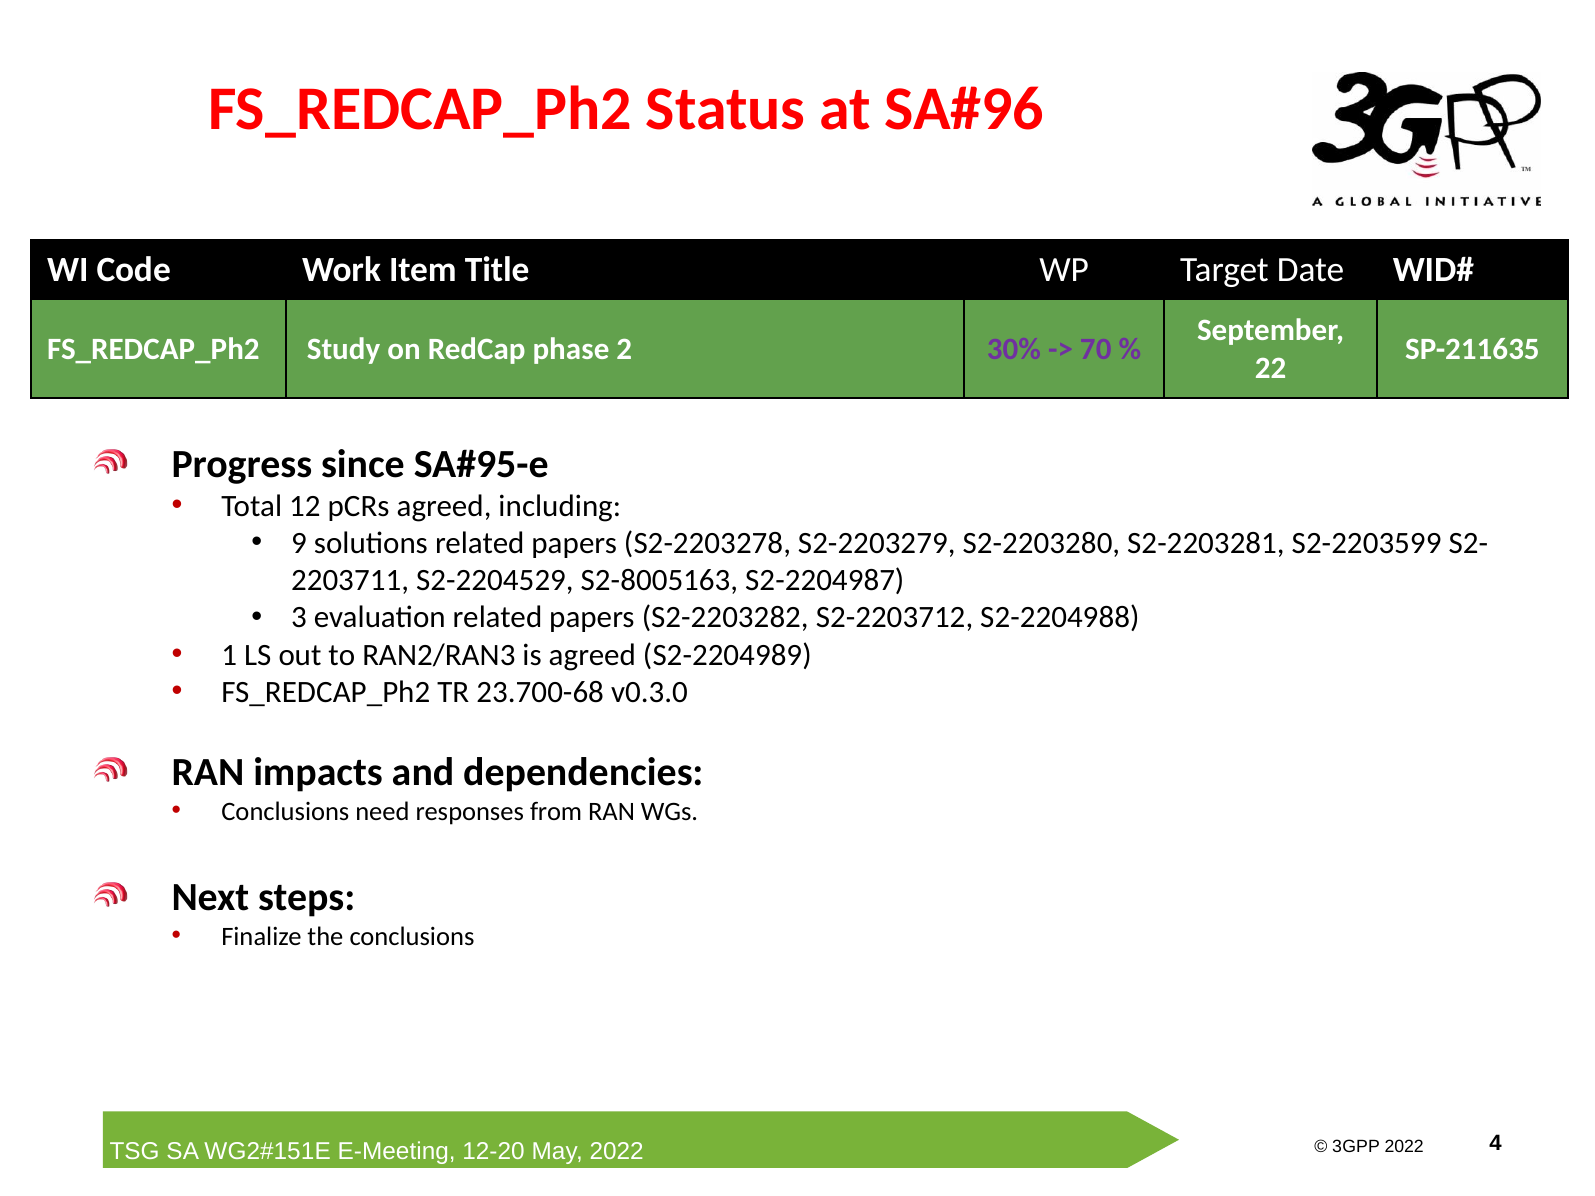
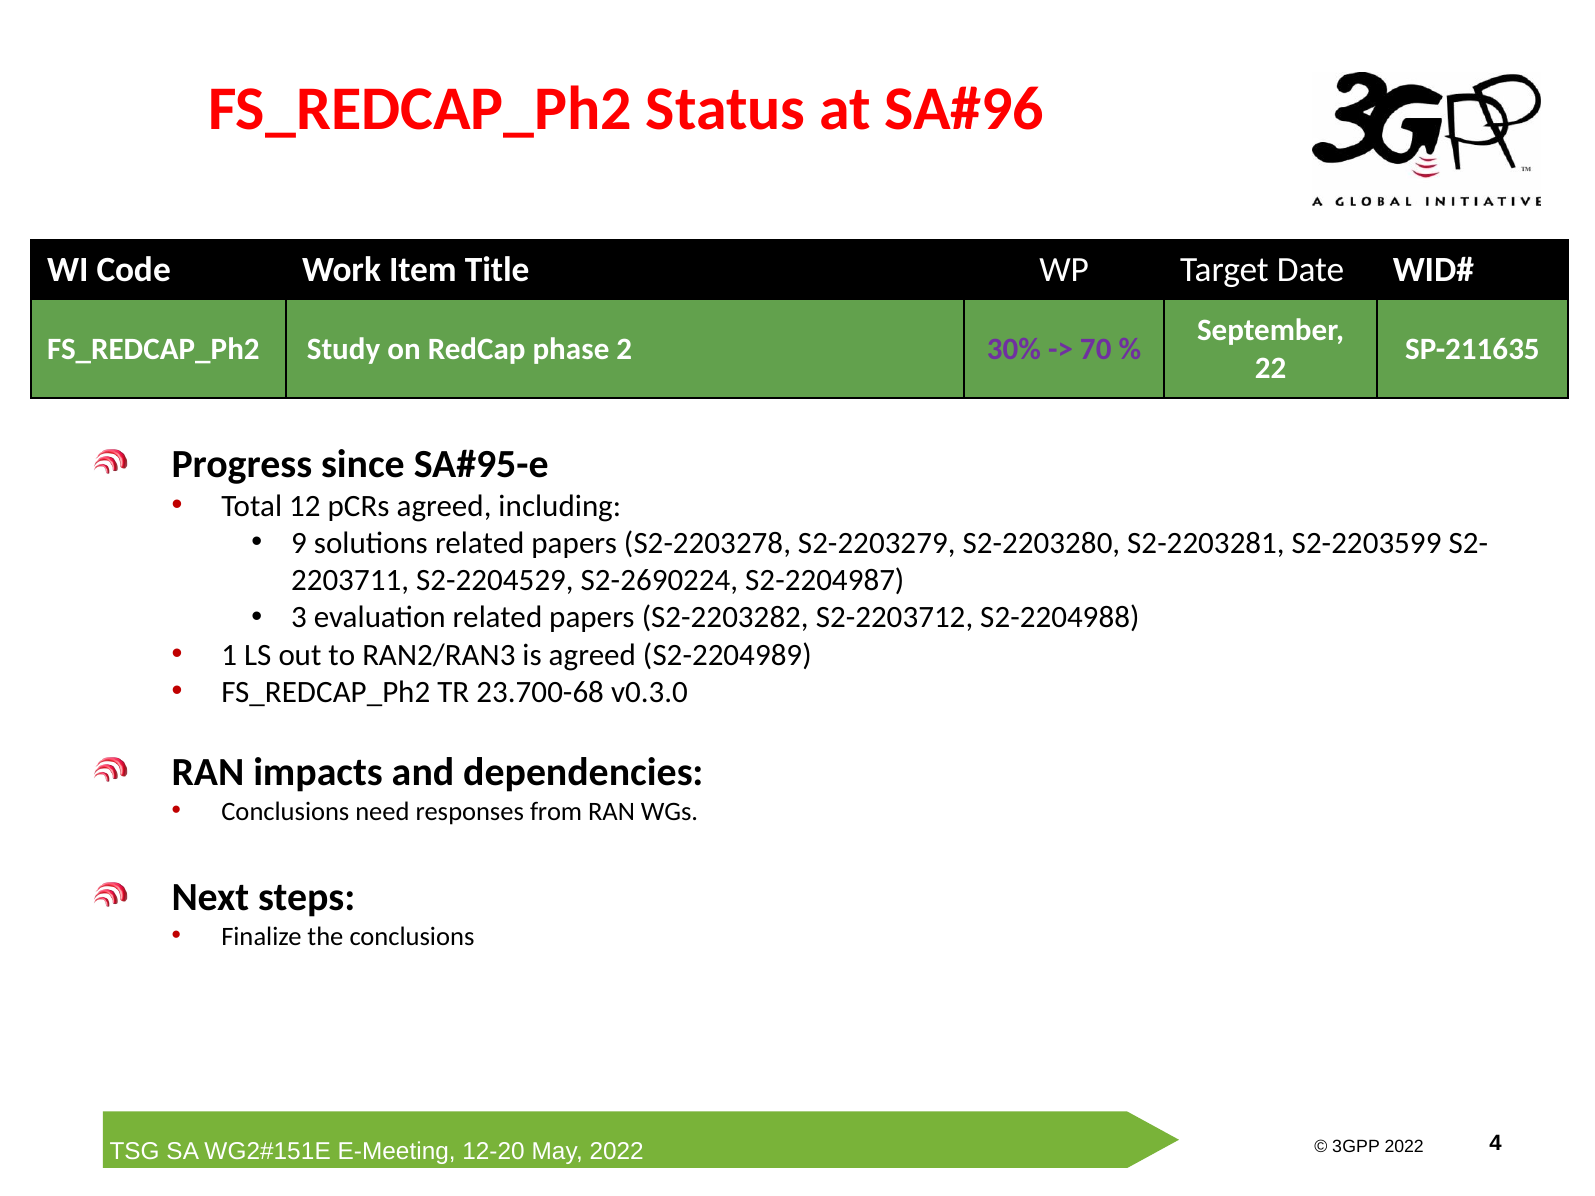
S2-8005163: S2-8005163 -> S2-2690224
